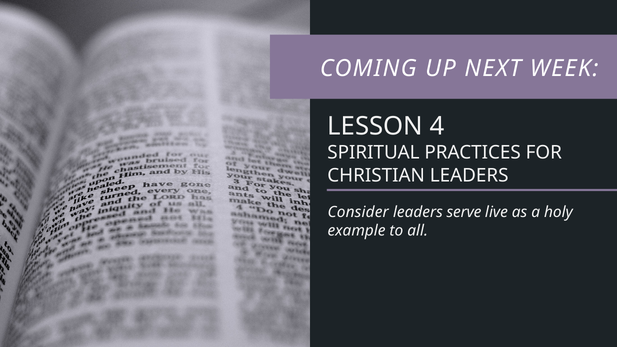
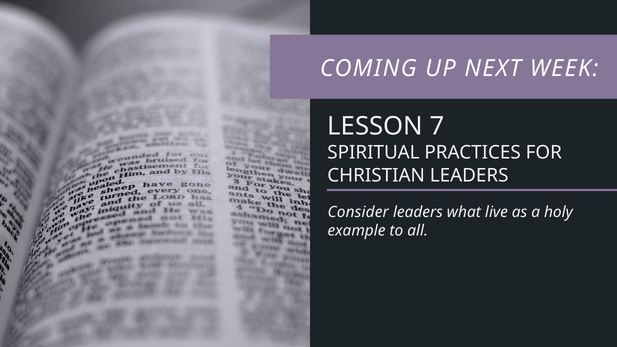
4: 4 -> 7
serve: serve -> what
